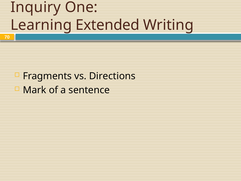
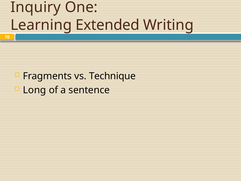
Directions: Directions -> Technique
Mark: Mark -> Long
